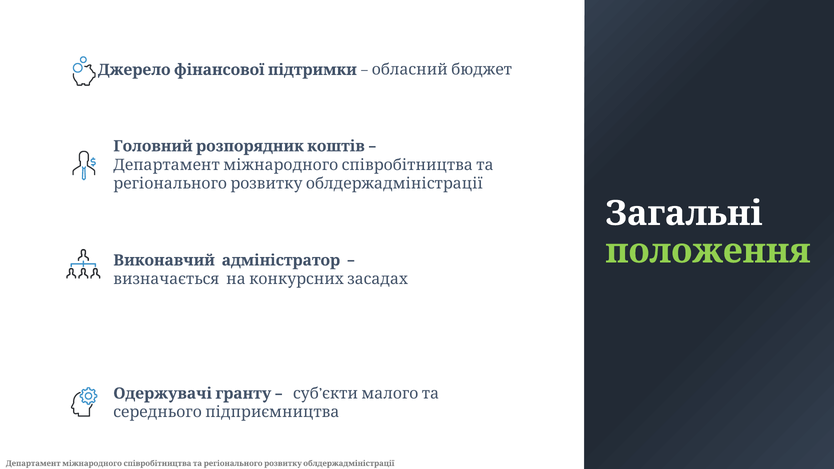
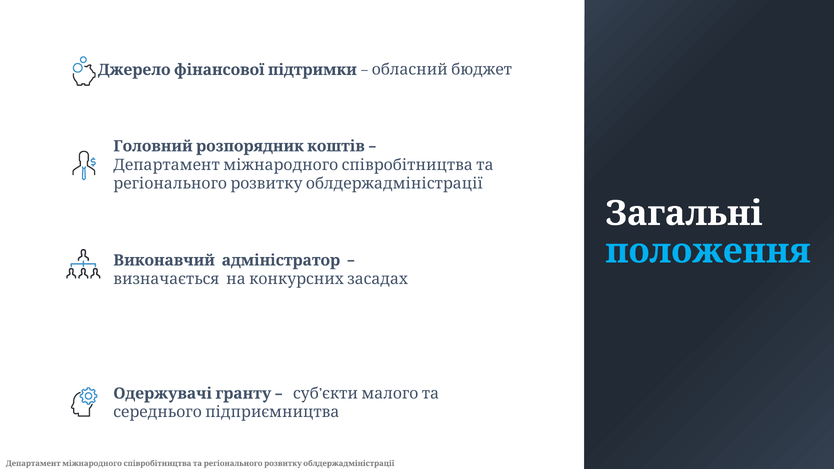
положення colour: light green -> light blue
